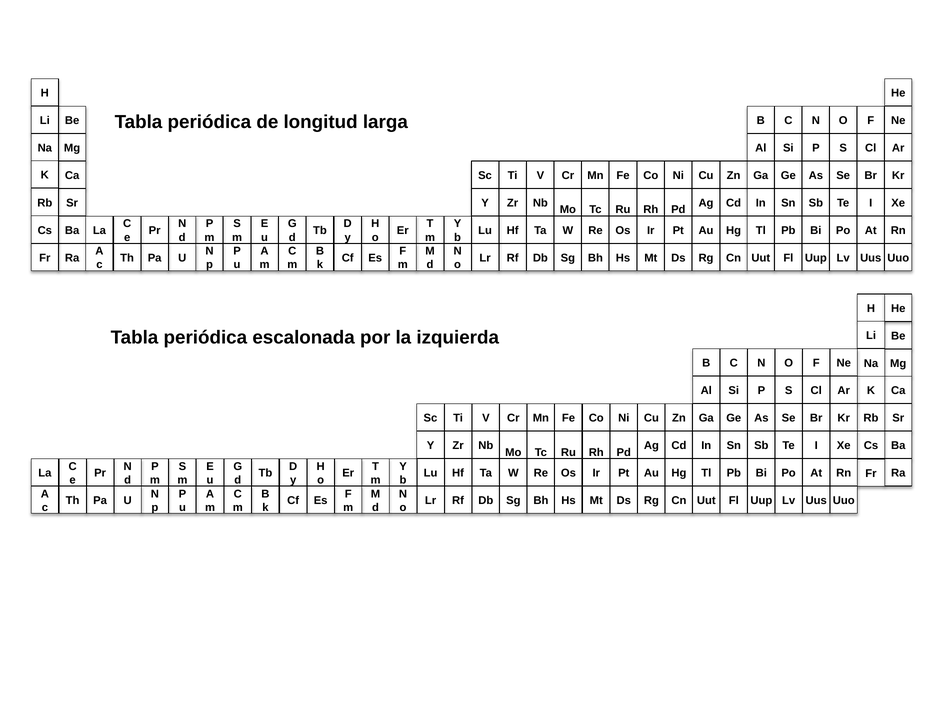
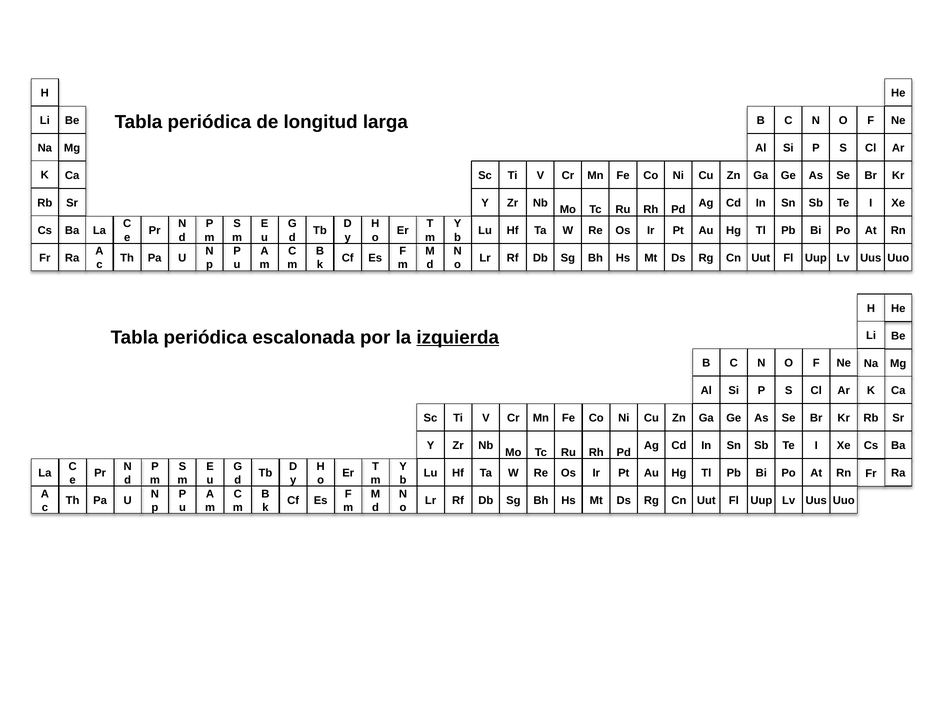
izquierda underline: none -> present
